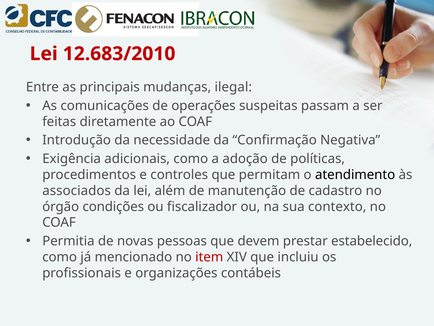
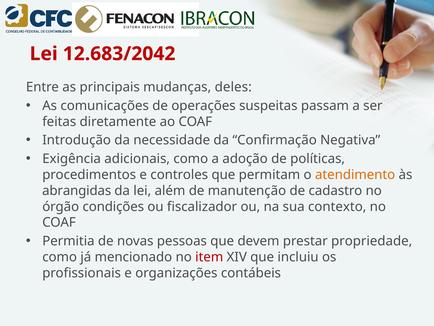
12.683/2010: 12.683/2010 -> 12.683/2042
ilegal: ilegal -> deles
atendimento colour: black -> orange
associados: associados -> abrangidas
estabelecido: estabelecido -> propriedade
